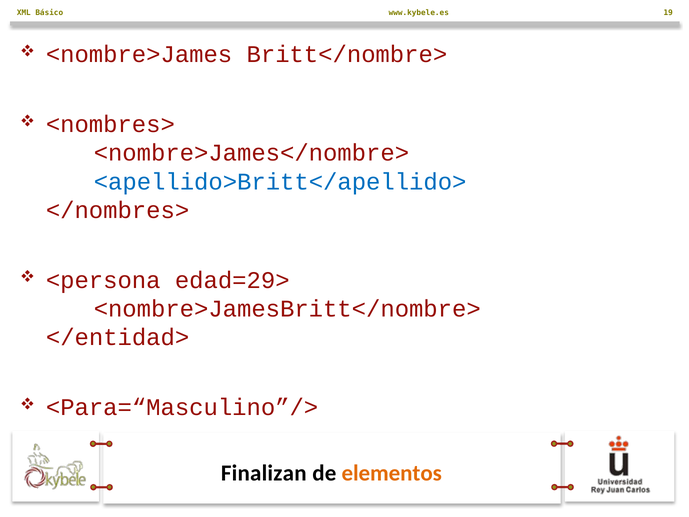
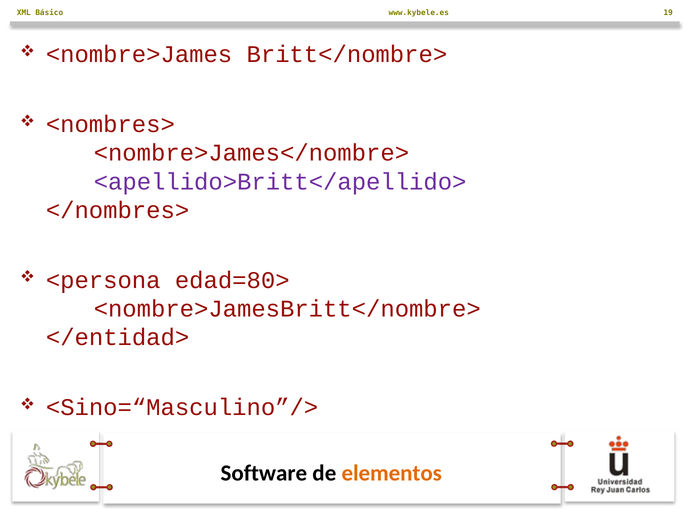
<apellido>Britt</apellido> colour: blue -> purple
edad=29>: edad=29> -> edad=80>
<Para=“Masculino”/>: <Para=“Masculino”/> -> <Sino=“Masculino”/>
Finalizan: Finalizan -> Software
